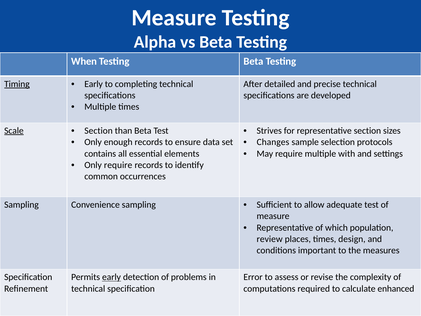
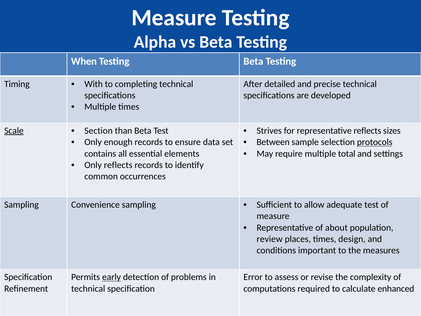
Timing underline: present -> none
Early at (94, 84): Early -> With
representative section: section -> reflects
Changes: Changes -> Between
protocols underline: none -> present
with: with -> total
Only require: require -> reflects
which: which -> about
